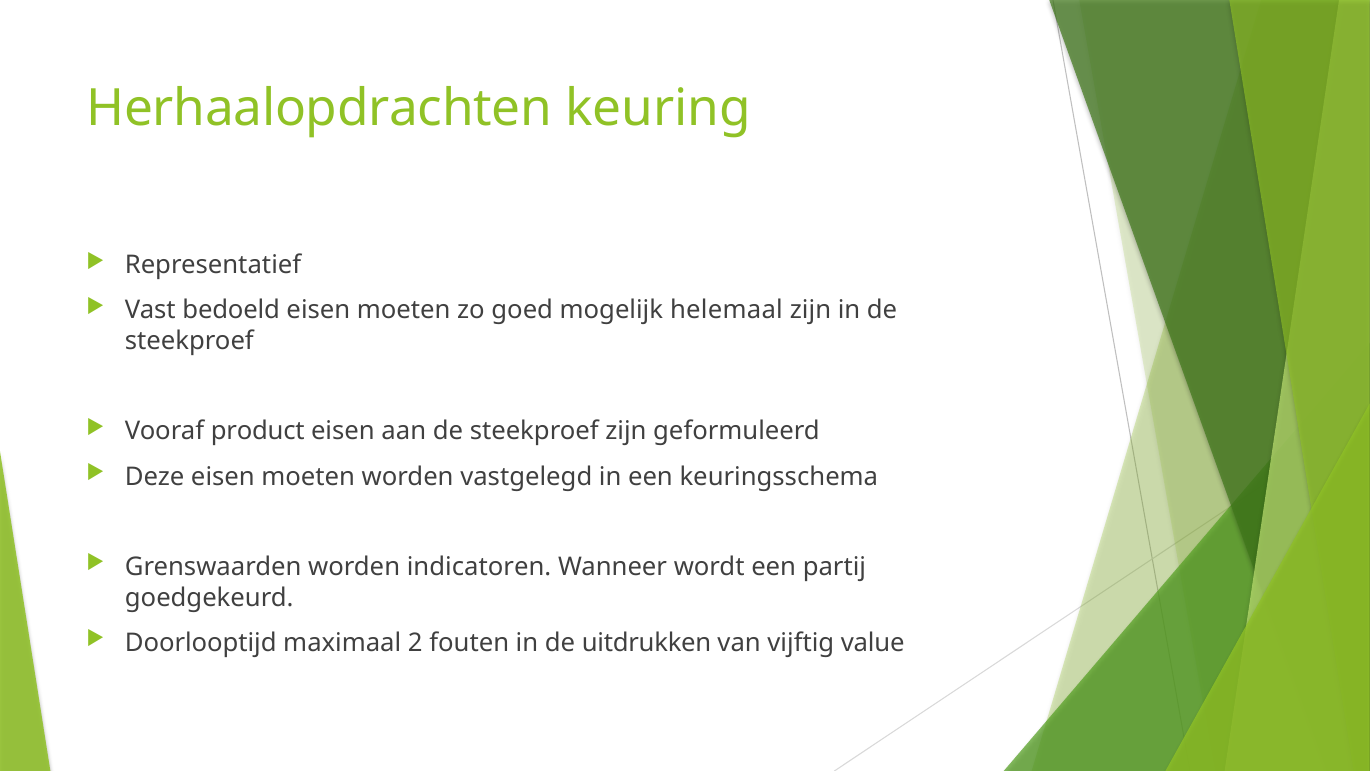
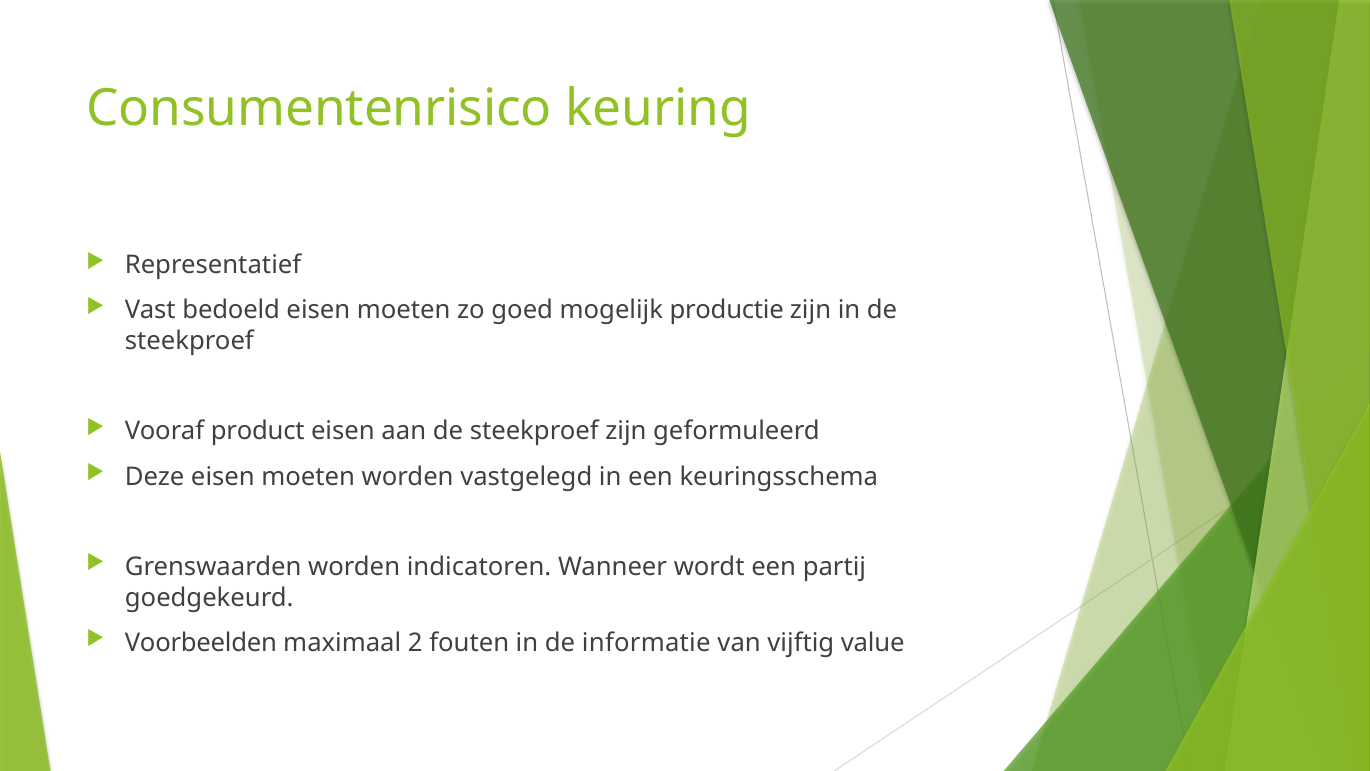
Herhaalopdrachten: Herhaalopdrachten -> Consumentenrisico
helemaal: helemaal -> productie
Doorlooptijd: Doorlooptijd -> Voorbeelden
uitdrukken: uitdrukken -> informatie
